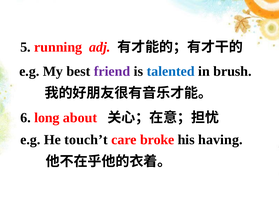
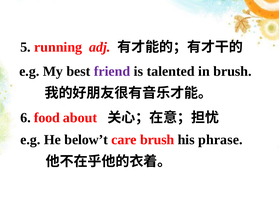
talented colour: blue -> black
long: long -> food
touch’t: touch’t -> below’t
care broke: broke -> brush
having: having -> phrase
